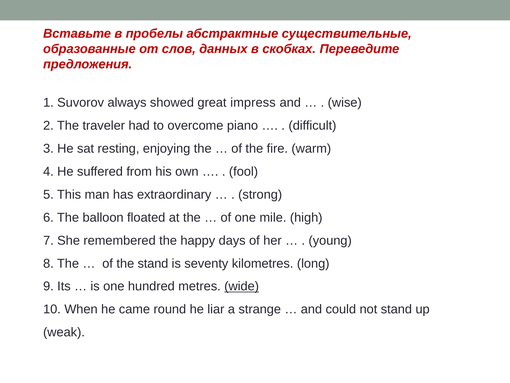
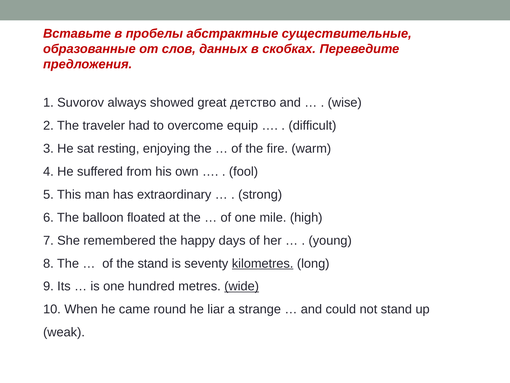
impress: impress -> детство
piano: piano -> equip
kilometres underline: none -> present
